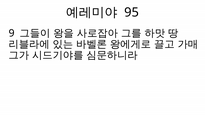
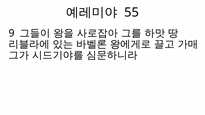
95: 95 -> 55
